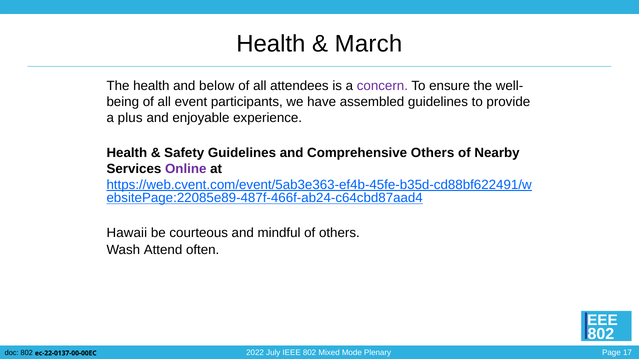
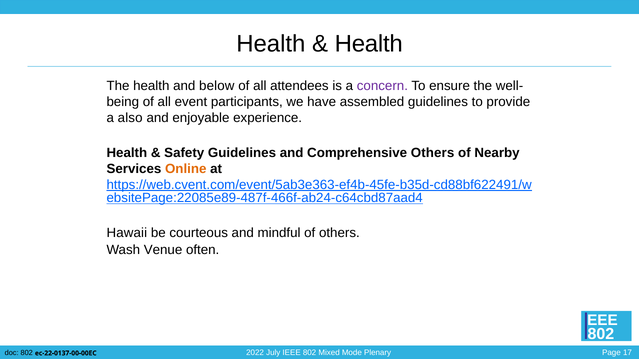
March at (368, 44): March -> Health
plus: plus -> also
Online colour: purple -> orange
Attend: Attend -> Venue
